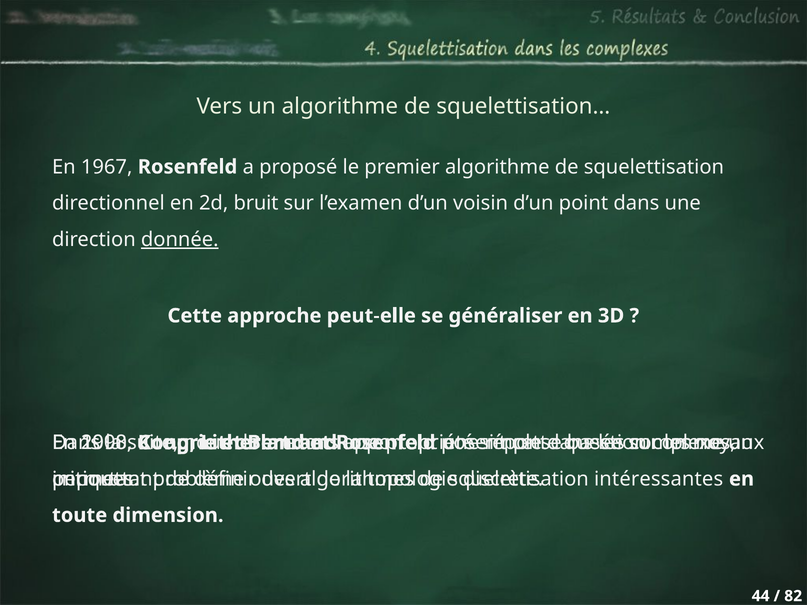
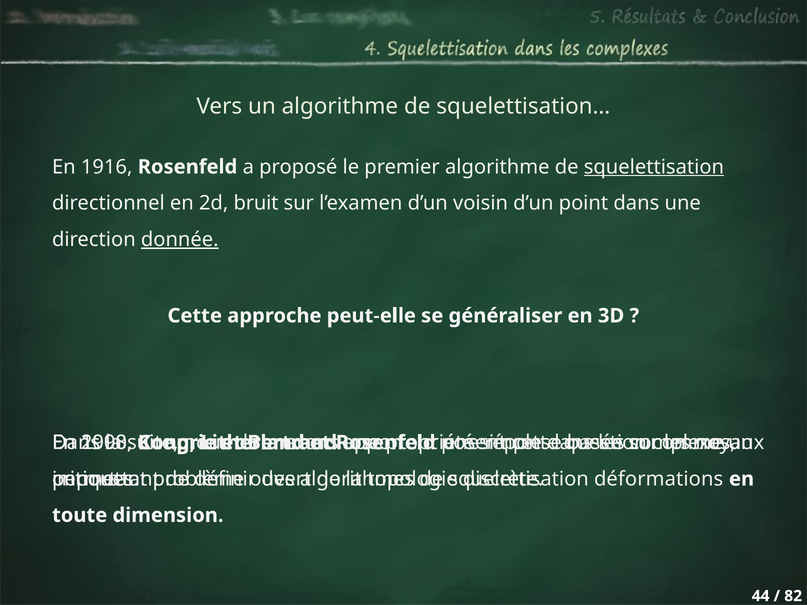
1967: 1967 -> 1916
squelettisation at (654, 167) underline: none -> present
intéressantes: intéressantes -> déformations
